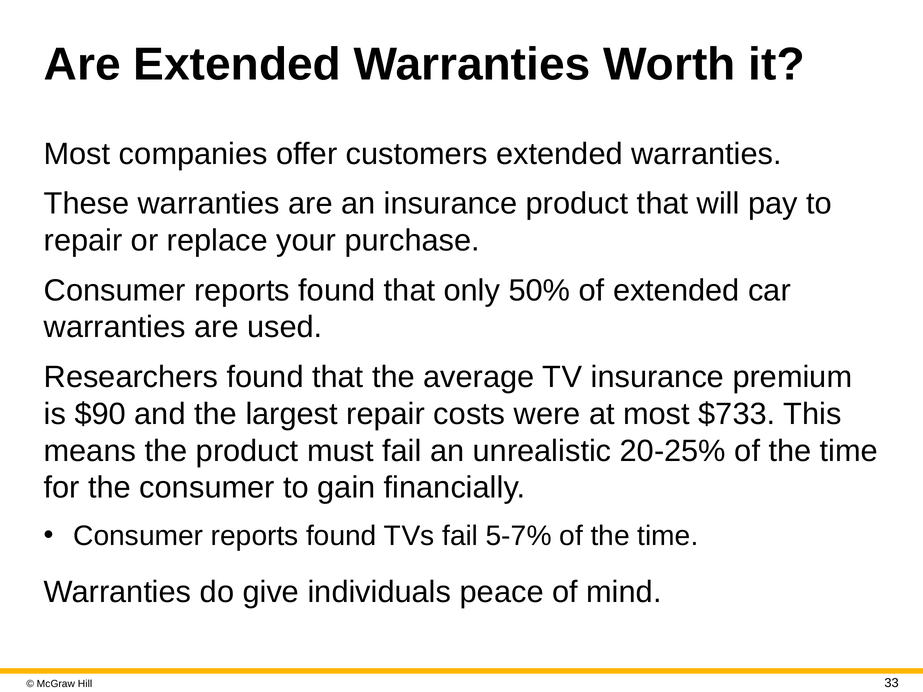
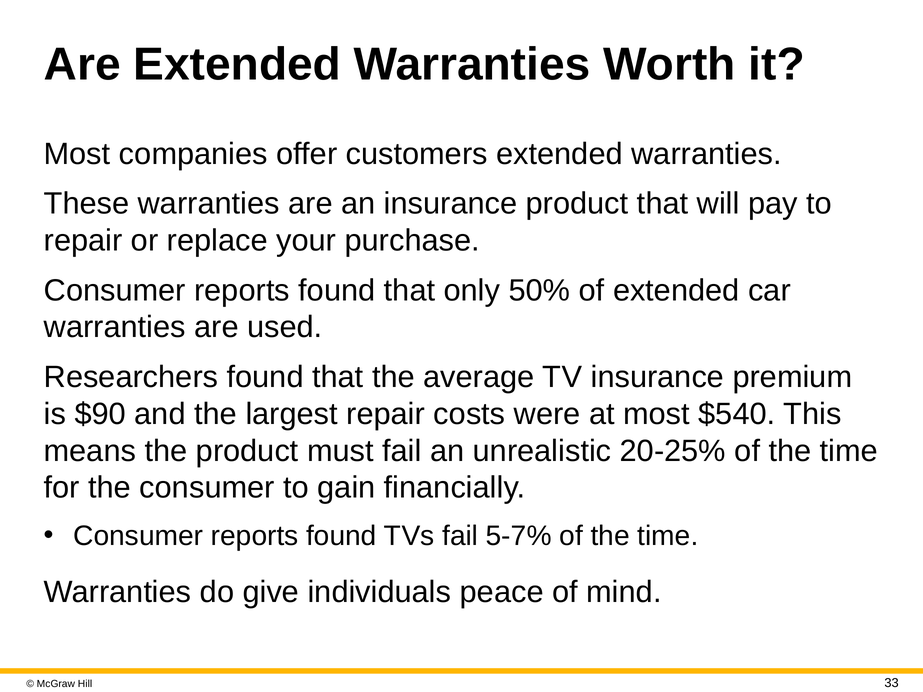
$733: $733 -> $540
